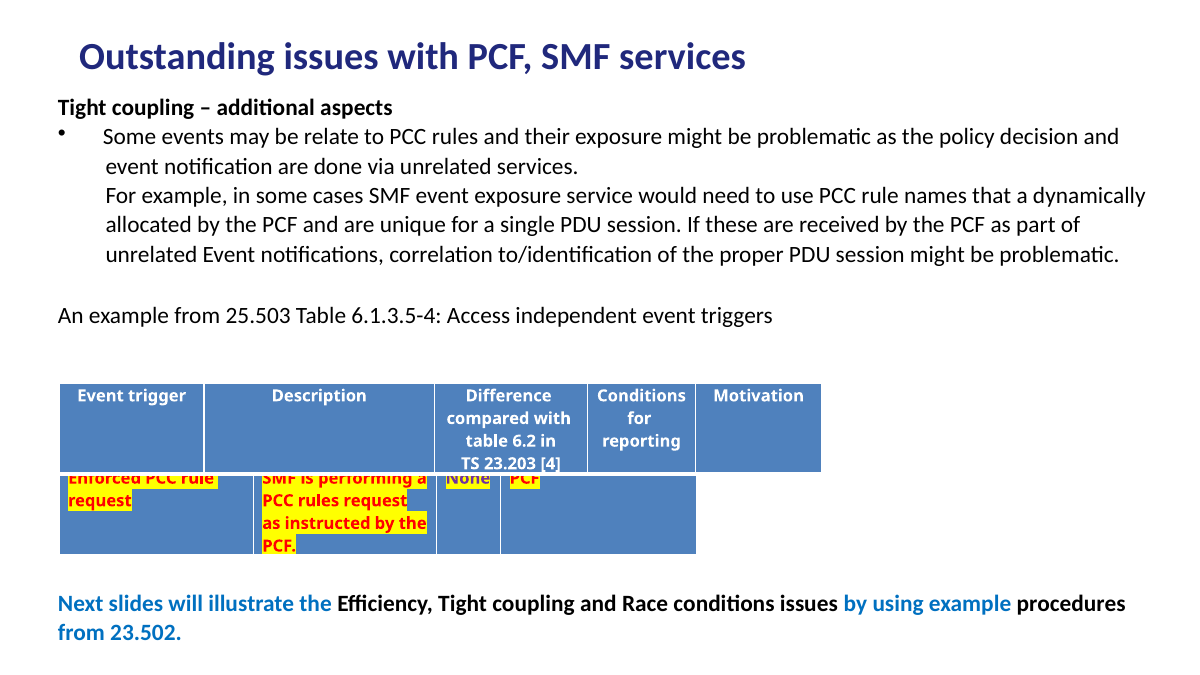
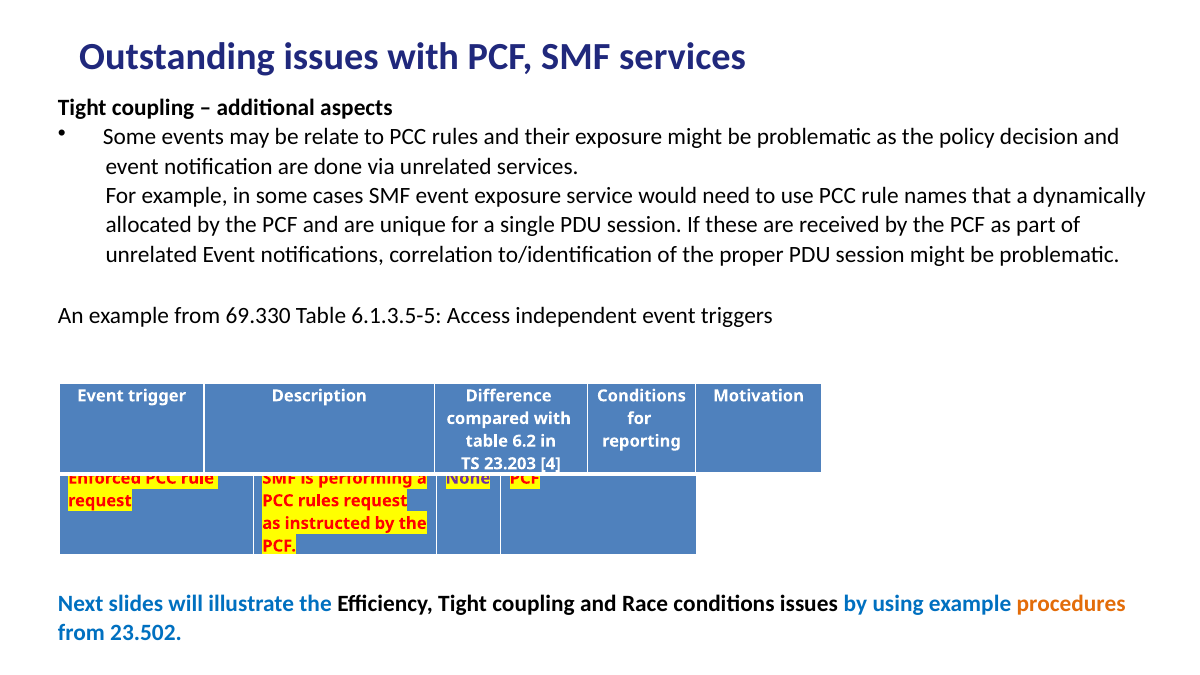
25.503: 25.503 -> 69.330
6.1.3.5-4: 6.1.3.5-4 -> 6.1.3.5-5
procedures colour: black -> orange
